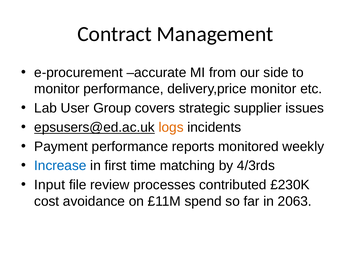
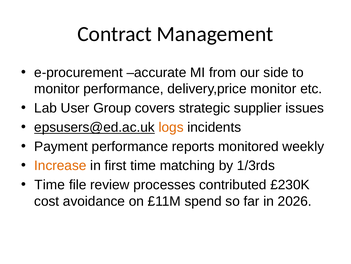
Increase colour: blue -> orange
4/3rds: 4/3rds -> 1/3rds
Input at (50, 184): Input -> Time
2063: 2063 -> 2026
